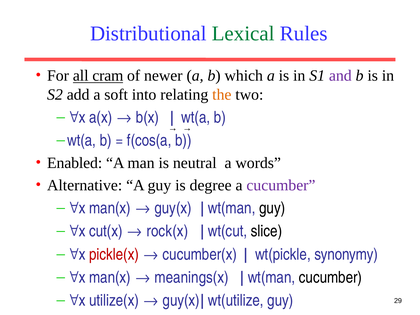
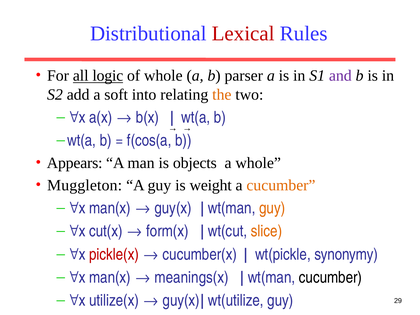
Lexical colour: green -> red
cram: cram -> logic
of newer: newer -> whole
which: which -> parser
Enabled: Enabled -> Appears
neutral: neutral -> objects
a words: words -> whole
Alternative: Alternative -> Muggleton
degree: degree -> weight
cucumber at (281, 185) colour: purple -> orange
guy at (272, 208) colour: black -> orange
rock(x: rock(x -> form(x
slice colour: black -> orange
